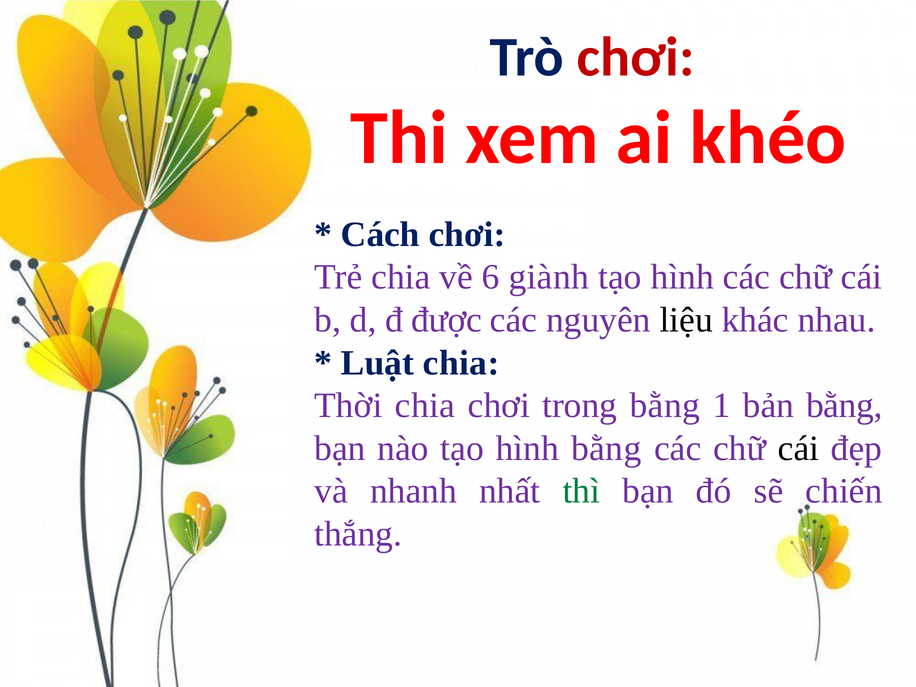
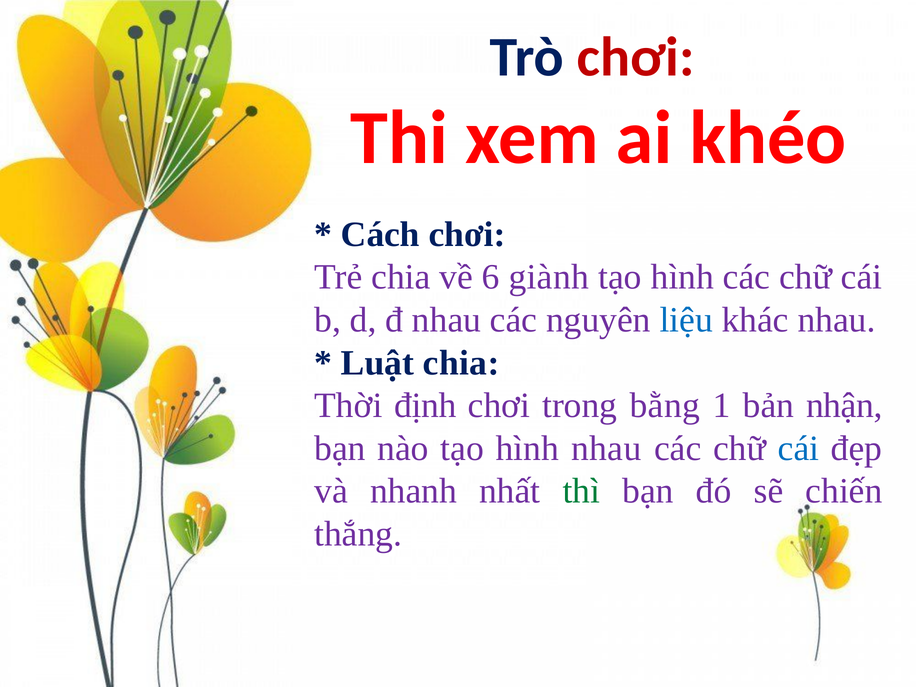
đ được: được -> nhau
liệu colour: black -> blue
Thời chia: chia -> định
bản bằng: bằng -> nhận
hình bằng: bằng -> nhau
cái at (798, 448) colour: black -> blue
